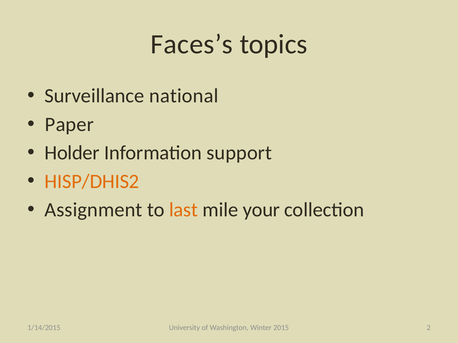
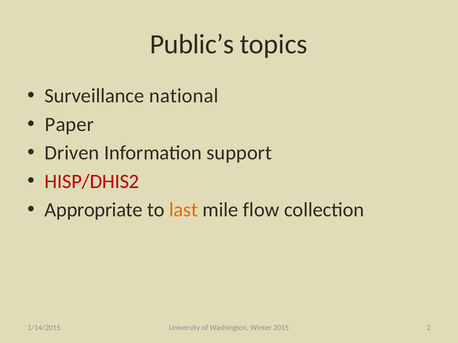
Faces’s: Faces’s -> Public’s
Holder: Holder -> Driven
HISP/DHIS2 colour: orange -> red
Assignment: Assignment -> Appropriate
your: your -> flow
